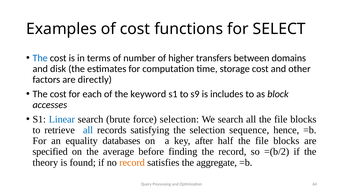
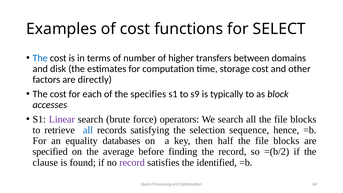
keyword: keyword -> specifies
includes: includes -> typically
Linear colour: blue -> purple
force selection: selection -> operators
after: after -> then
theory: theory -> clause
record at (132, 162) colour: orange -> purple
aggregate: aggregate -> identified
